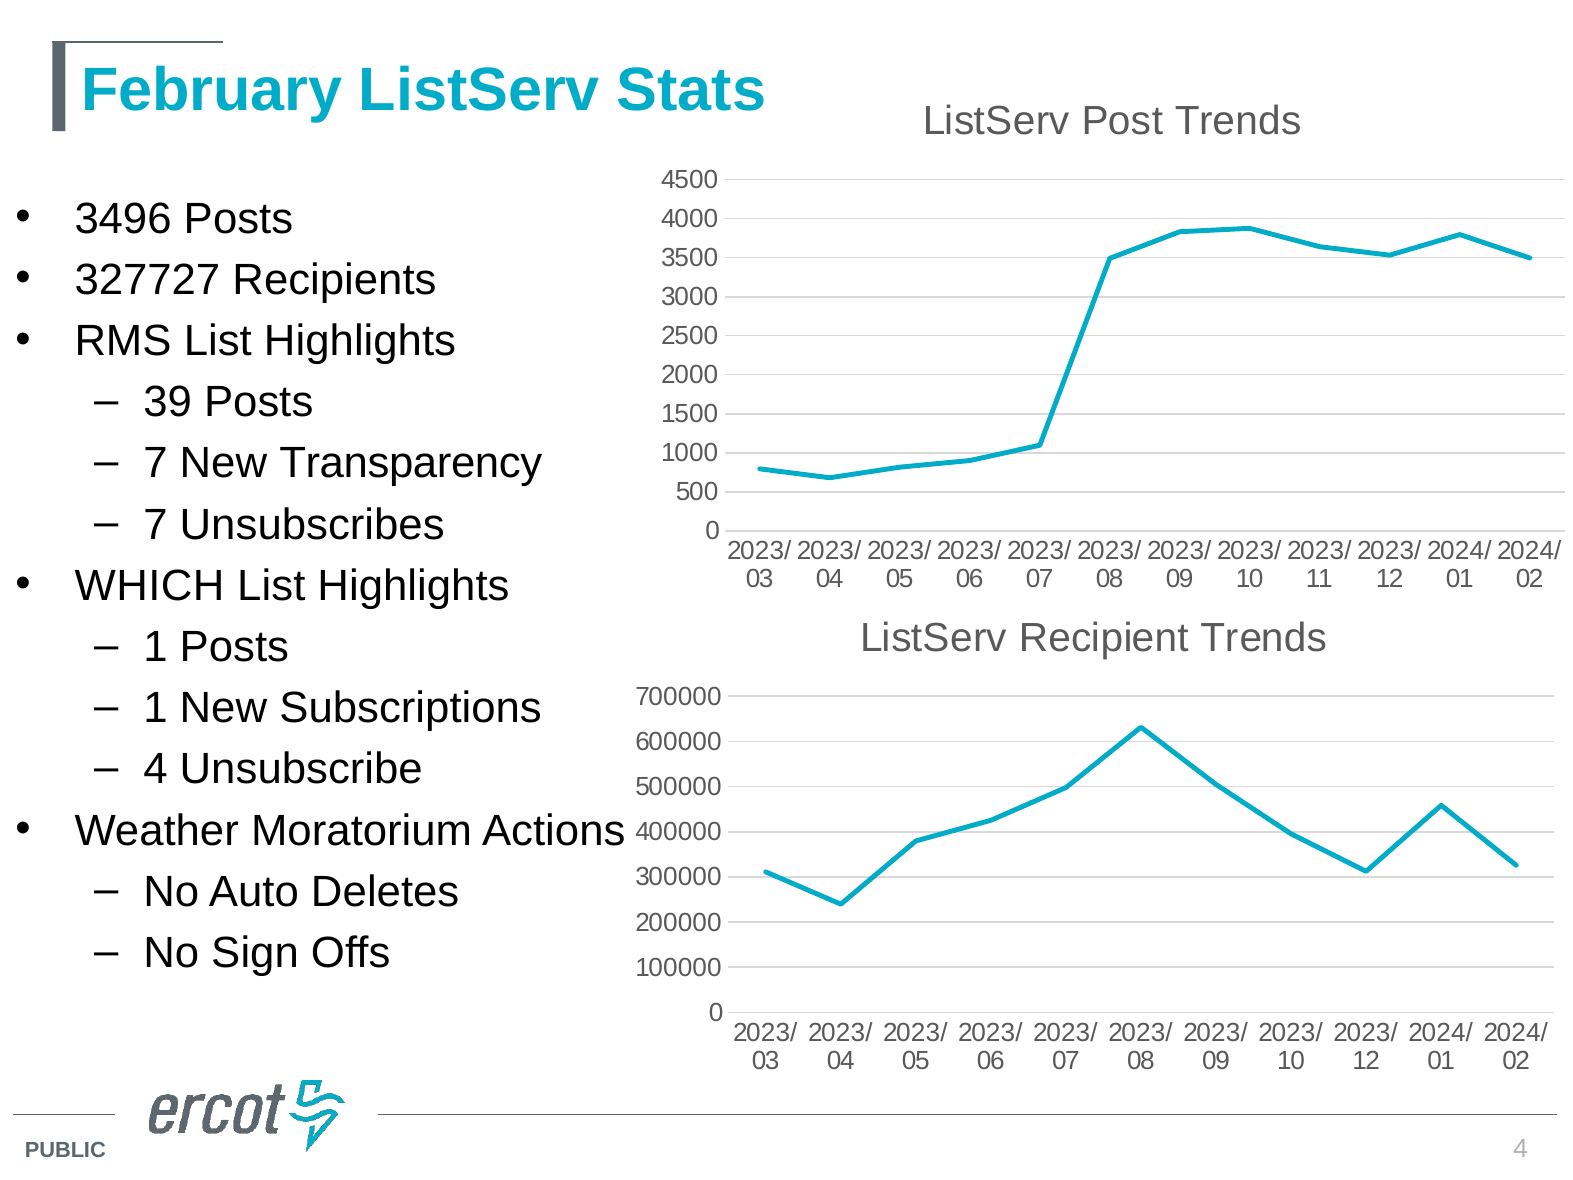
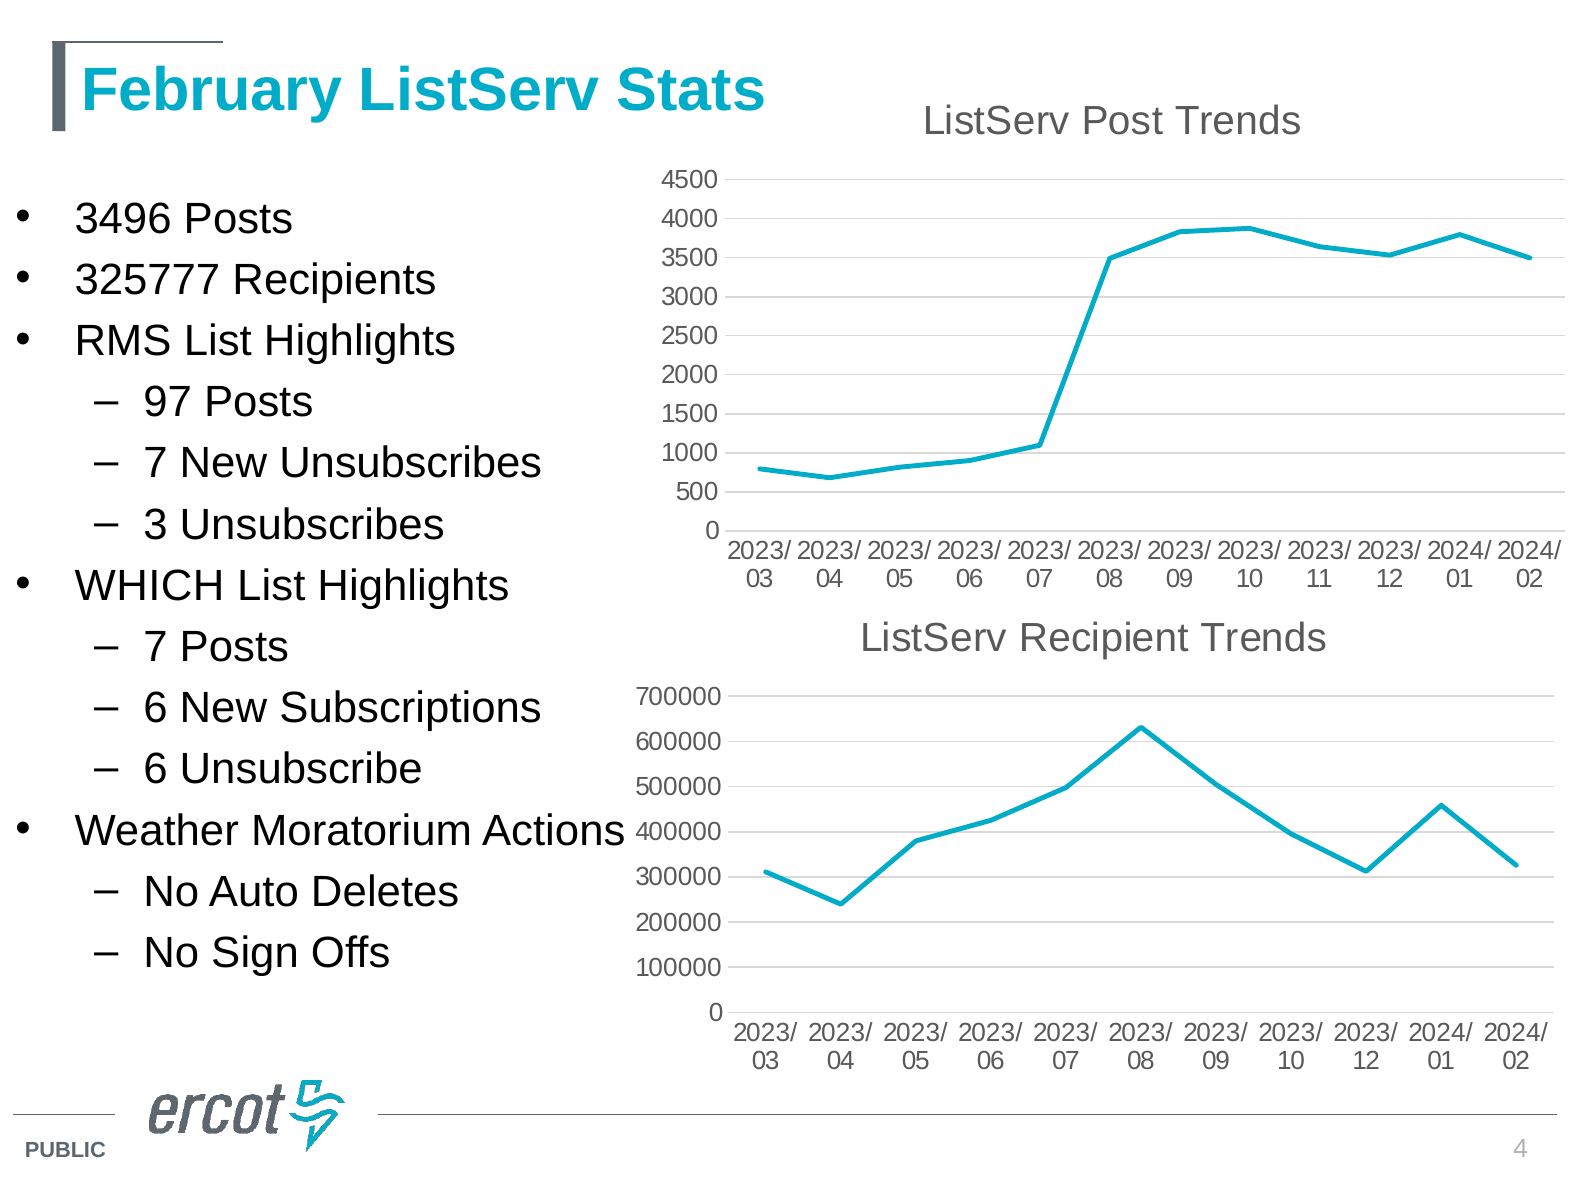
327727: 327727 -> 325777
39: 39 -> 97
New Transparency: Transparency -> Unsubscribes
7 at (155, 525): 7 -> 3
1 at (155, 647): 1 -> 7
1 at (155, 708): 1 -> 6
4 at (155, 769): 4 -> 6
